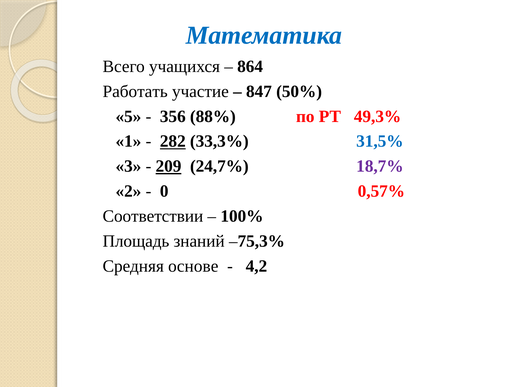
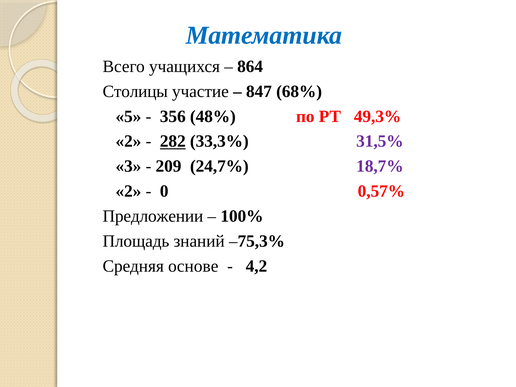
Работать: Работать -> Столицы
50%: 50% -> 68%
88%: 88% -> 48%
1 at (128, 141): 1 -> 2
31,5% colour: blue -> purple
209 underline: present -> none
Соответствии: Соответствии -> Предложении
